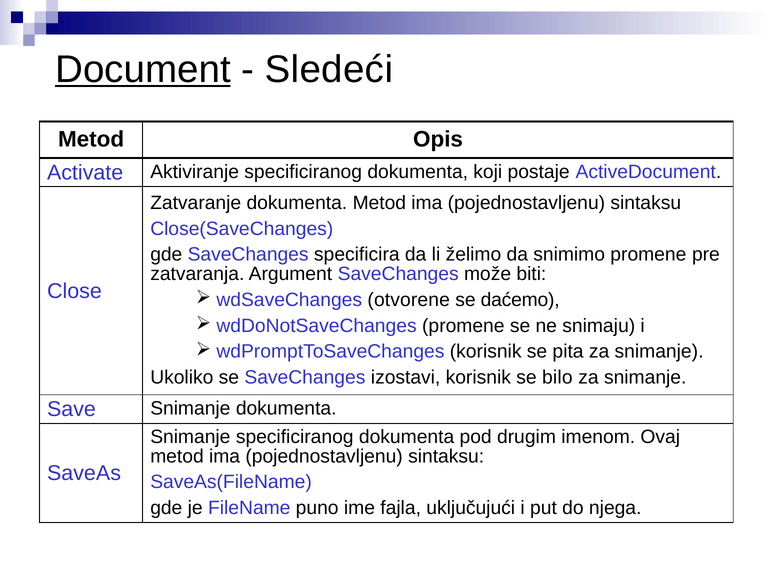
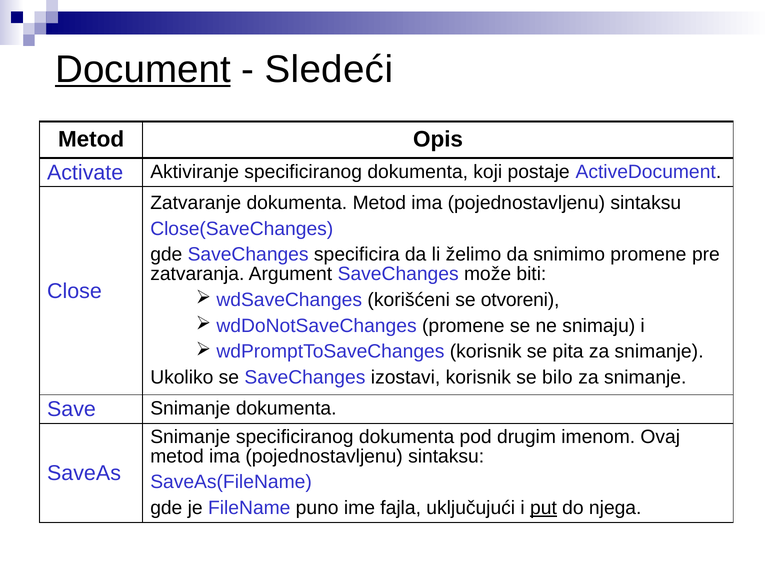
otvorene: otvorene -> korišćeni
daćemo: daćemo -> otvoreni
put underline: none -> present
